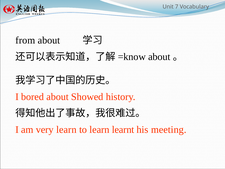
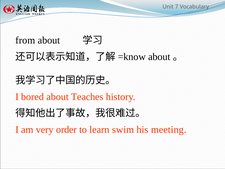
Showed: Showed -> Teaches
very learn: learn -> order
learnt: learnt -> swim
